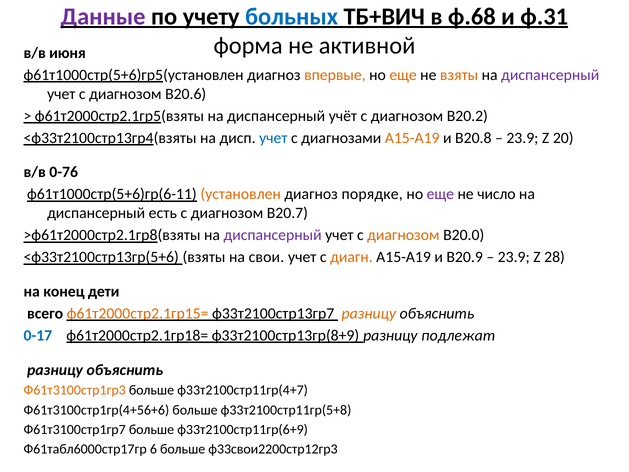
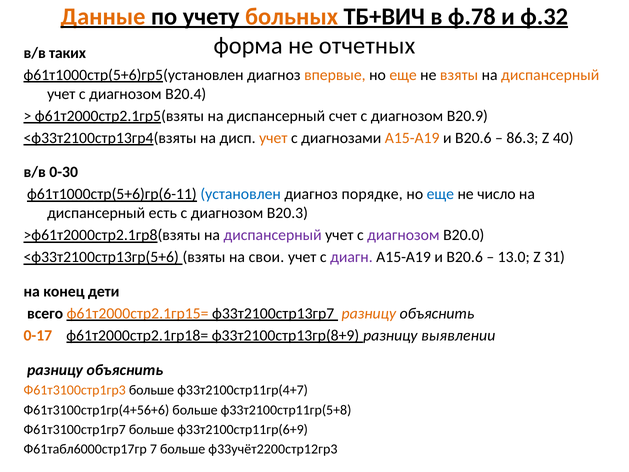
Данные colour: purple -> orange
больных colour: blue -> orange
ф.68: ф.68 -> ф.78
ф.31: ф.31 -> ф.32
активной: активной -> отчетных
июня: июня -> таких
диспансерный at (550, 75) colour: purple -> orange
В20.6: В20.6 -> В20.4
учёт: учёт -> счет
В20.2: В20.2 -> В20.9
учет at (273, 138) colour: blue -> orange
В20.8 at (473, 138): В20.8 -> В20.6
23.9 at (522, 138): 23.9 -> 86.3
20: 20 -> 40
0-76: 0-76 -> 0-30
установлен colour: orange -> blue
еще at (440, 194) colour: purple -> blue
В20.7: В20.7 -> В20.3
диагнозом at (403, 235) colour: orange -> purple
диагн colour: orange -> purple
В20.9 at (465, 257): В20.9 -> В20.6
23.9 at (514, 257): 23.9 -> 13.0
28: 28 -> 31
0-17 colour: blue -> orange
подлежат: подлежат -> выявлении
6: 6 -> 7
ф33свои2200стр12гр3: ф33свои2200стр12гр3 -> ф33учёт2200стр12гр3
